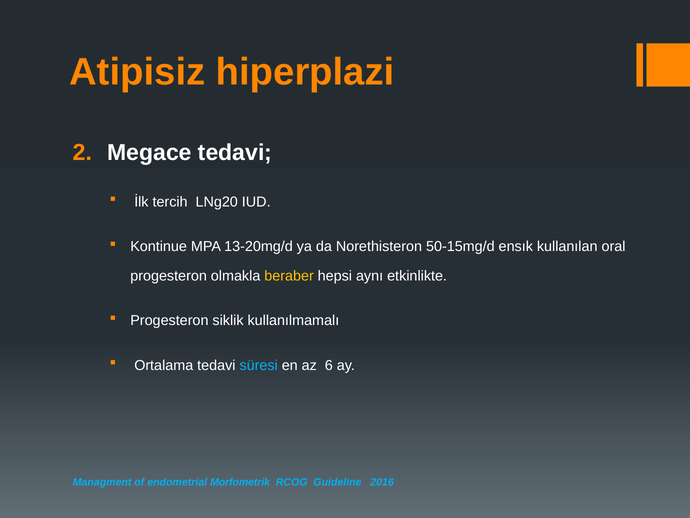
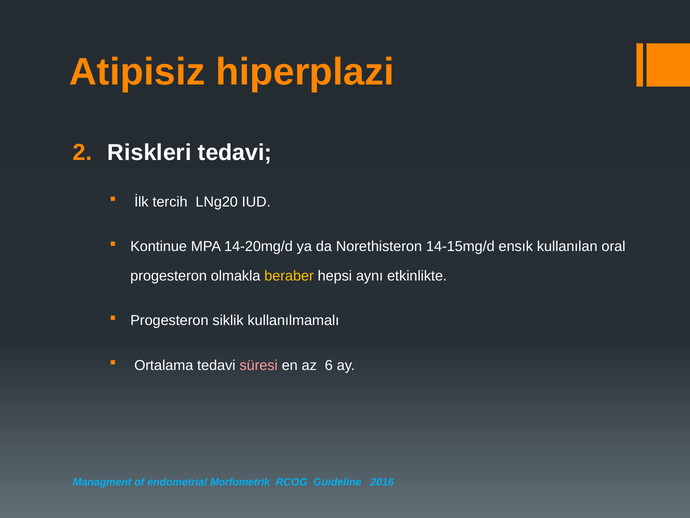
Megace: Megace -> Riskleri
13-20mg/d: 13-20mg/d -> 14-20mg/d
50-15mg/d: 50-15mg/d -> 14-15mg/d
süresi colour: light blue -> pink
